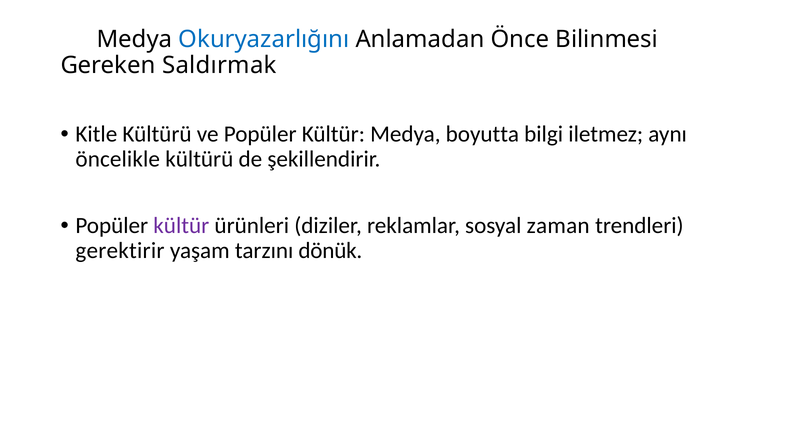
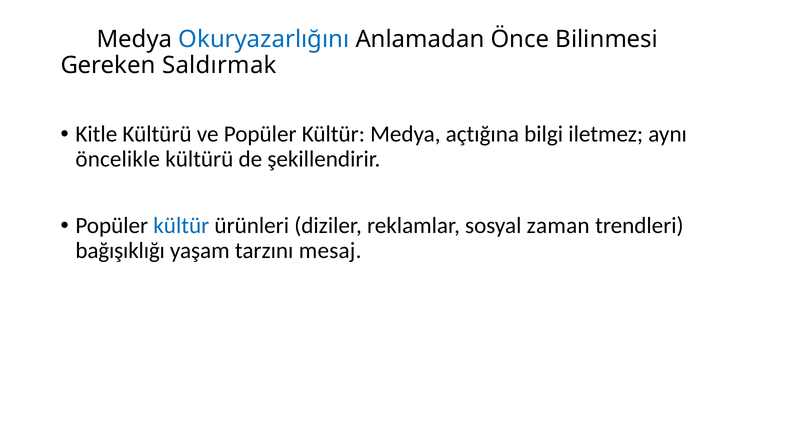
boyutta: boyutta -> açtığına
kültür at (181, 226) colour: purple -> blue
gerektirir: gerektirir -> bağışıklığı
dönük: dönük -> mesaj
